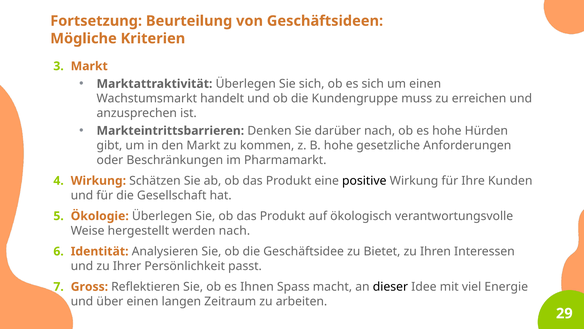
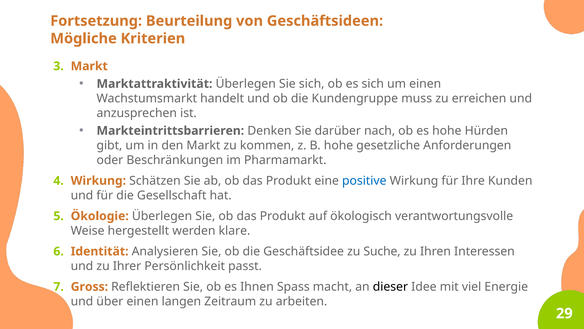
positive colour: black -> blue
werden nach: nach -> klare
Bietet: Bietet -> Suche
